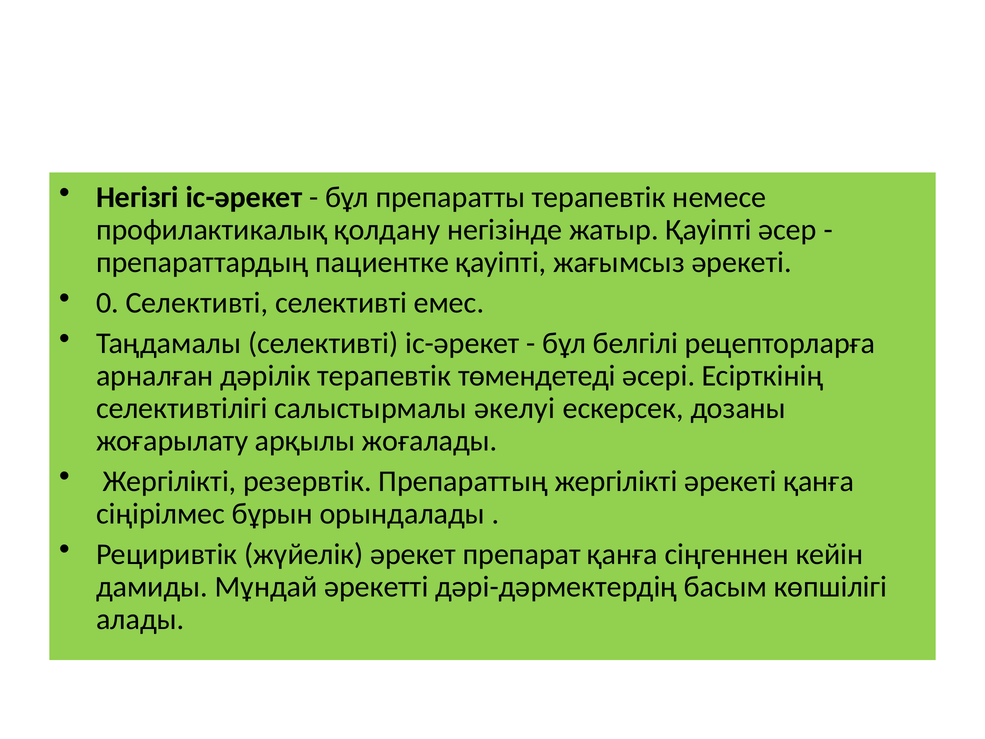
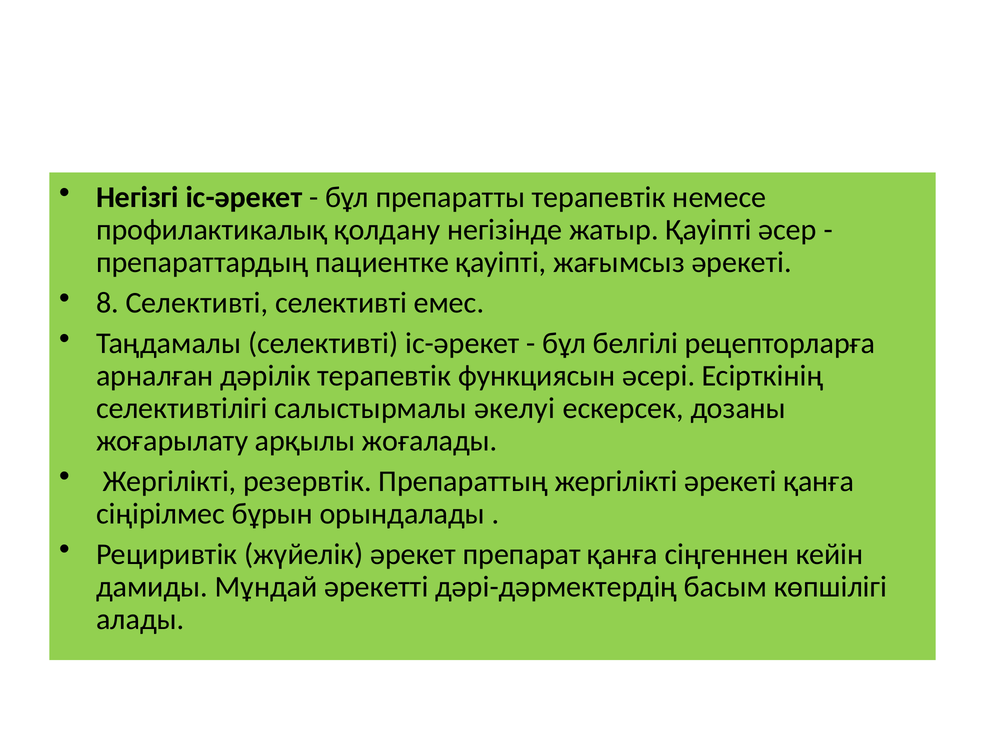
0: 0 -> 8
төмендетеді: төмендетеді -> функциясын
